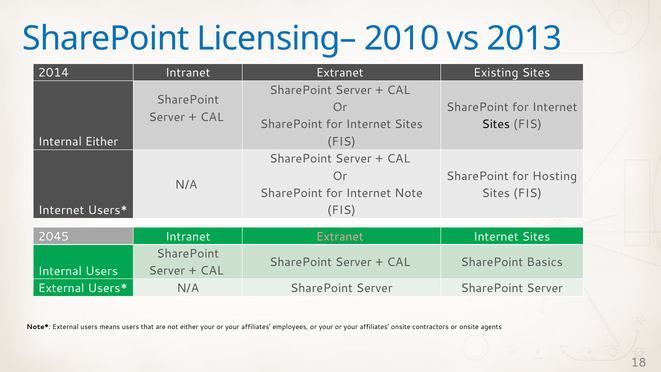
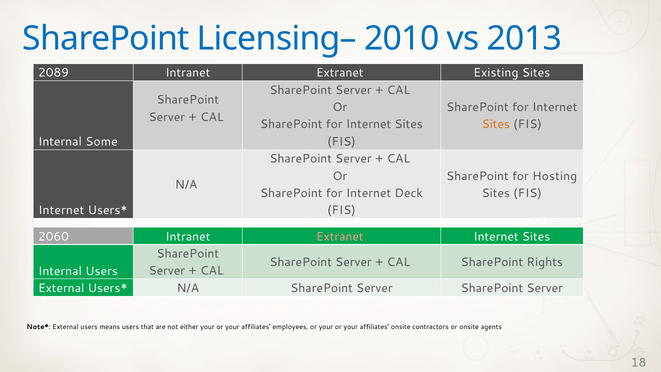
2014: 2014 -> 2089
Sites at (496, 124) colour: black -> orange
Internal Either: Either -> Some
Note: Note -> Deck
2045: 2045 -> 2060
Basics: Basics -> Rights
